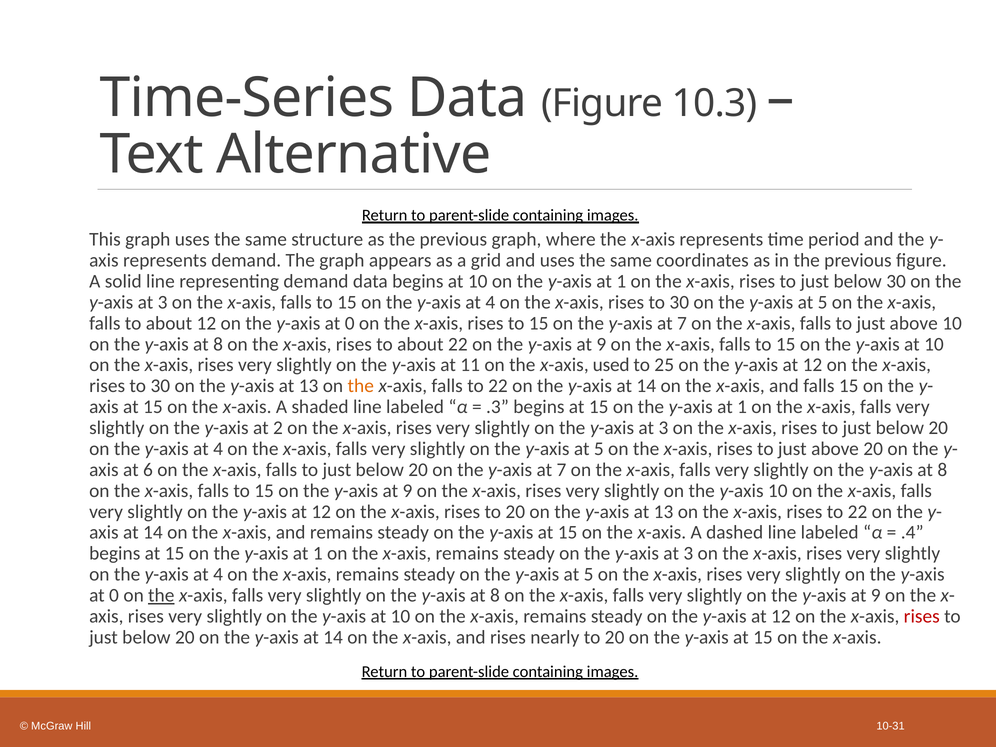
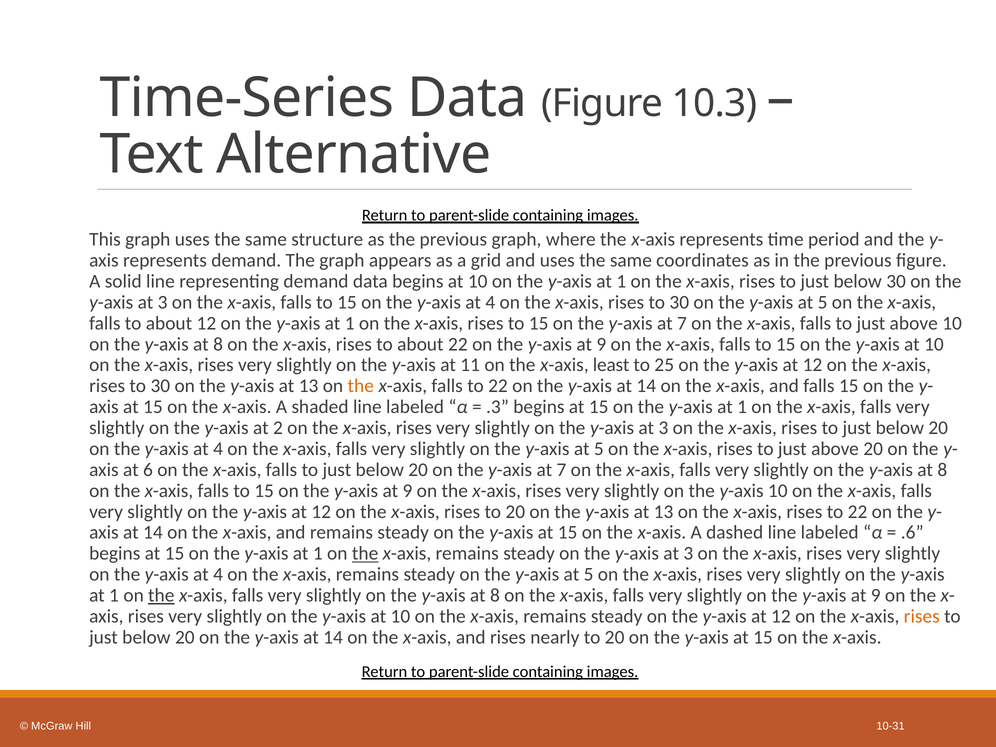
0 at (350, 323): 0 -> 1
used: used -> least
.4: .4 -> .6
the at (365, 554) underline: none -> present
0 at (114, 595): 0 -> 1
rises at (922, 616) colour: red -> orange
